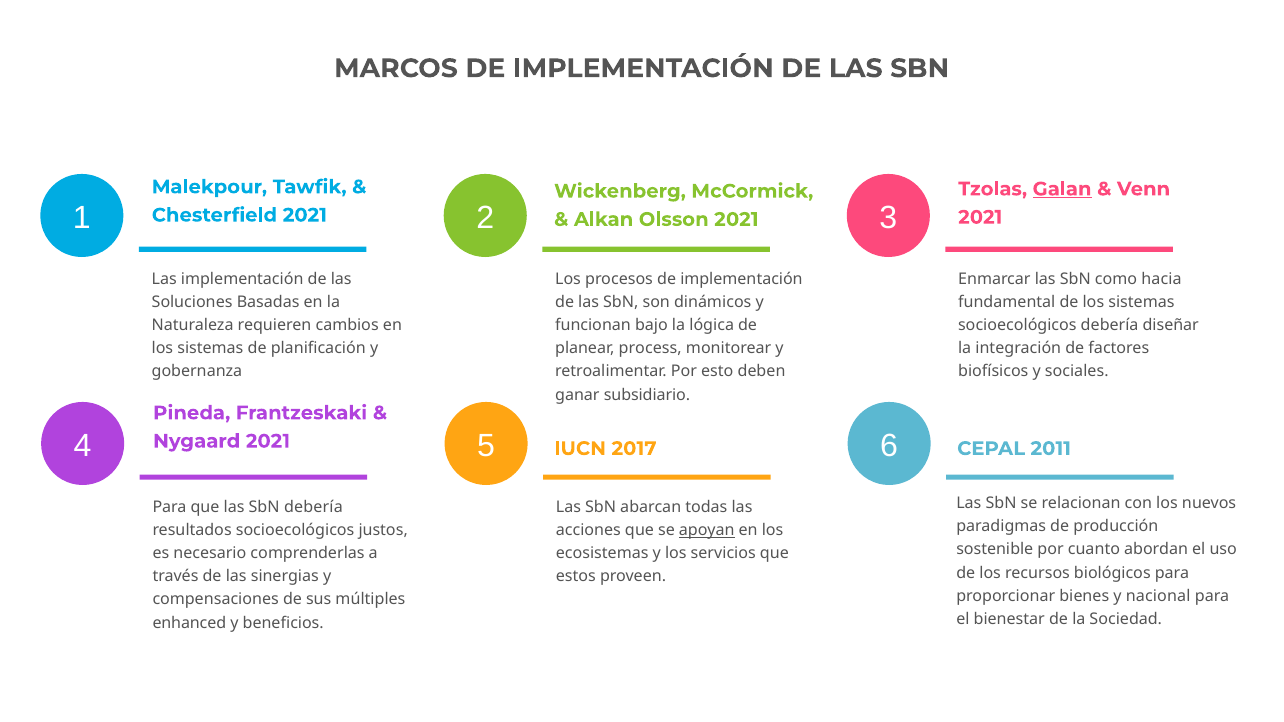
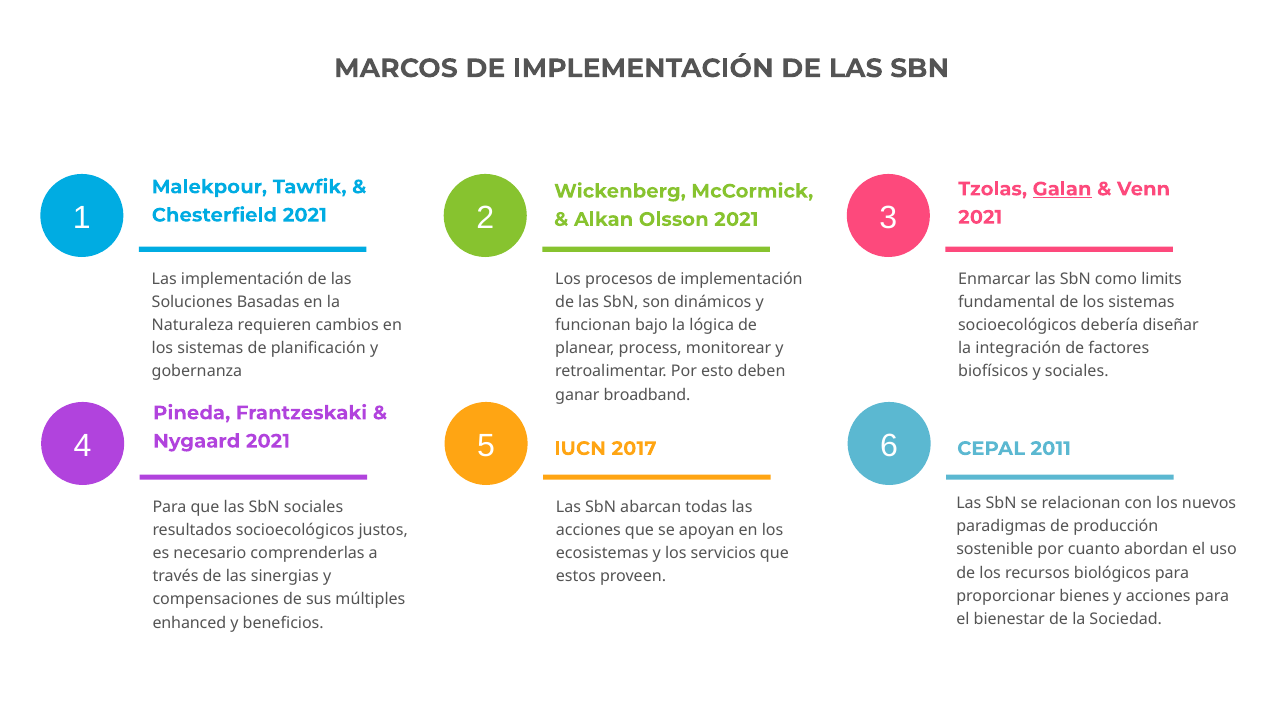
hacia: hacia -> limits
subsidiario: subsidiario -> broadband
SbN debería: debería -> sociales
apoyan underline: present -> none
y nacional: nacional -> acciones
